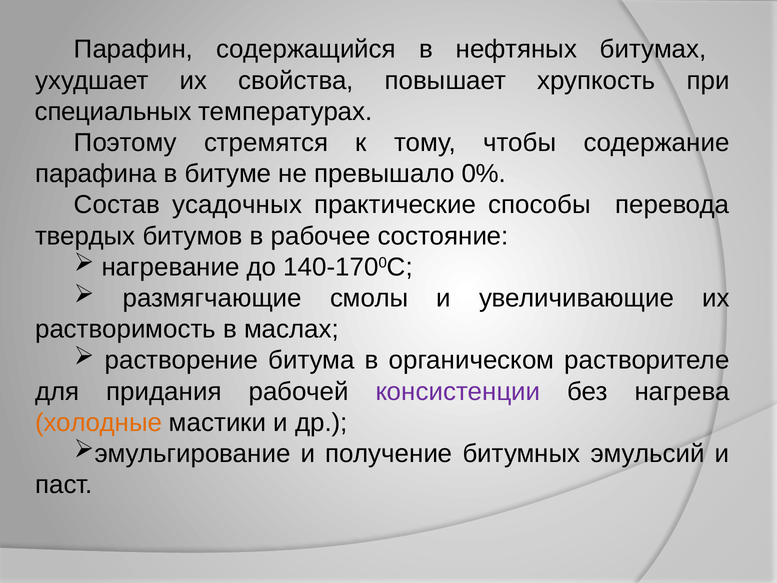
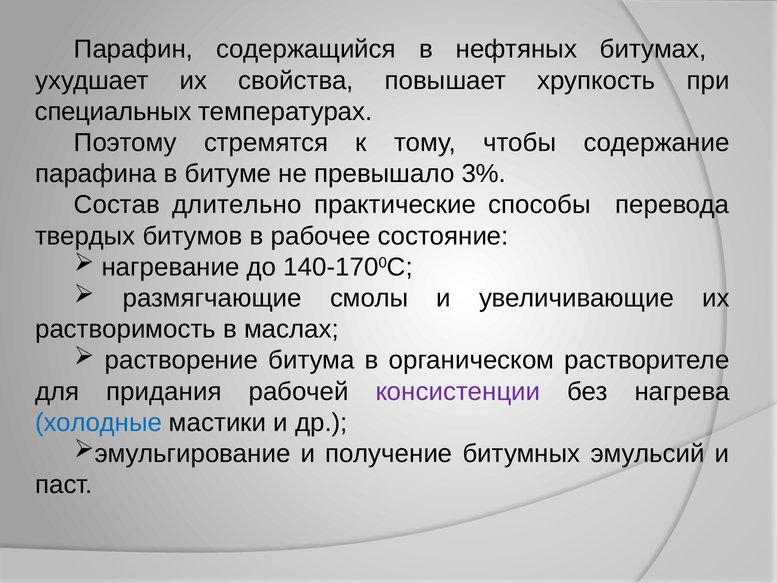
0%: 0% -> 3%
усадочных: усадочных -> длительно
холодные colour: orange -> blue
